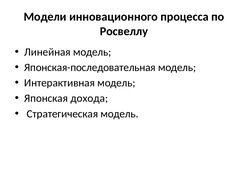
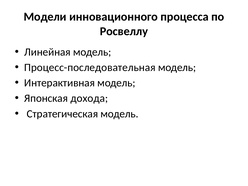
Японская-последовательная: Японская-последовательная -> Процесс-последовательная
